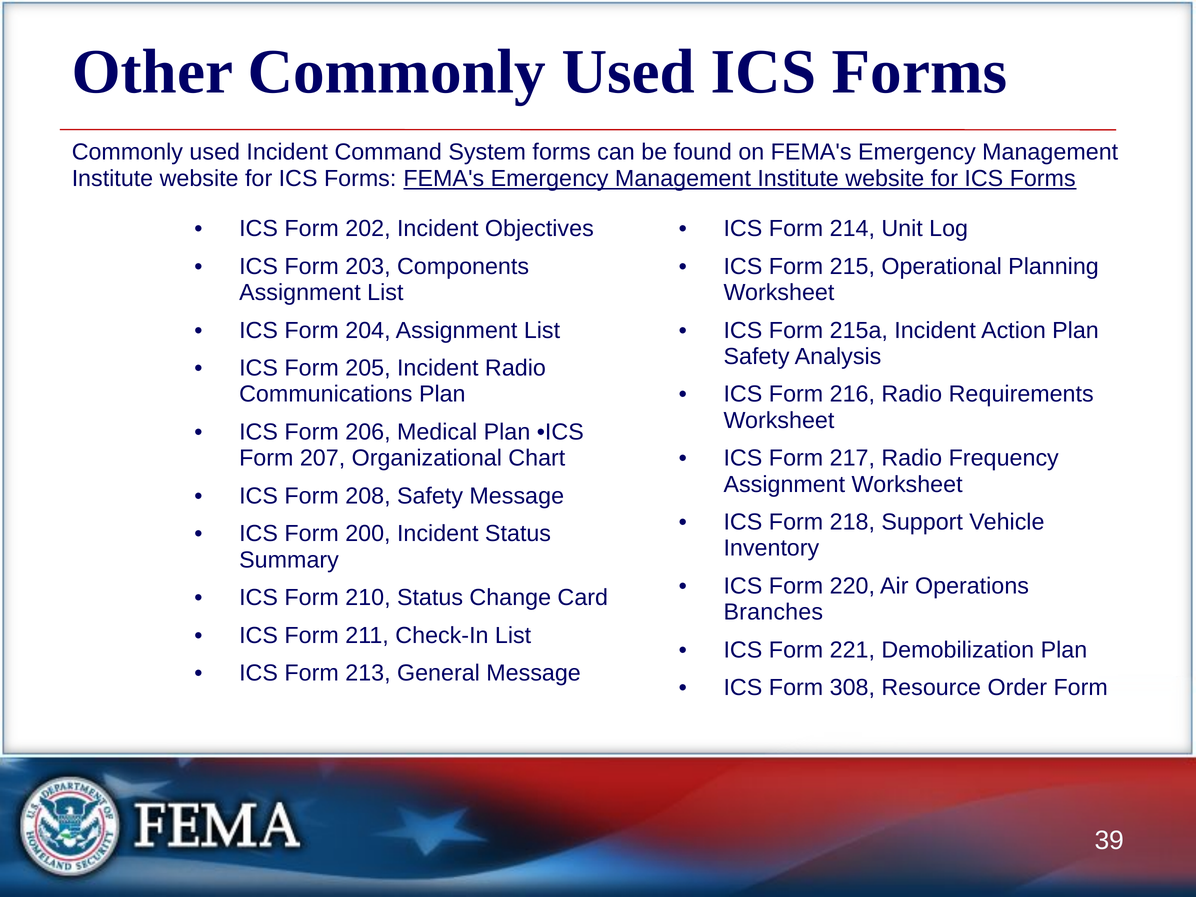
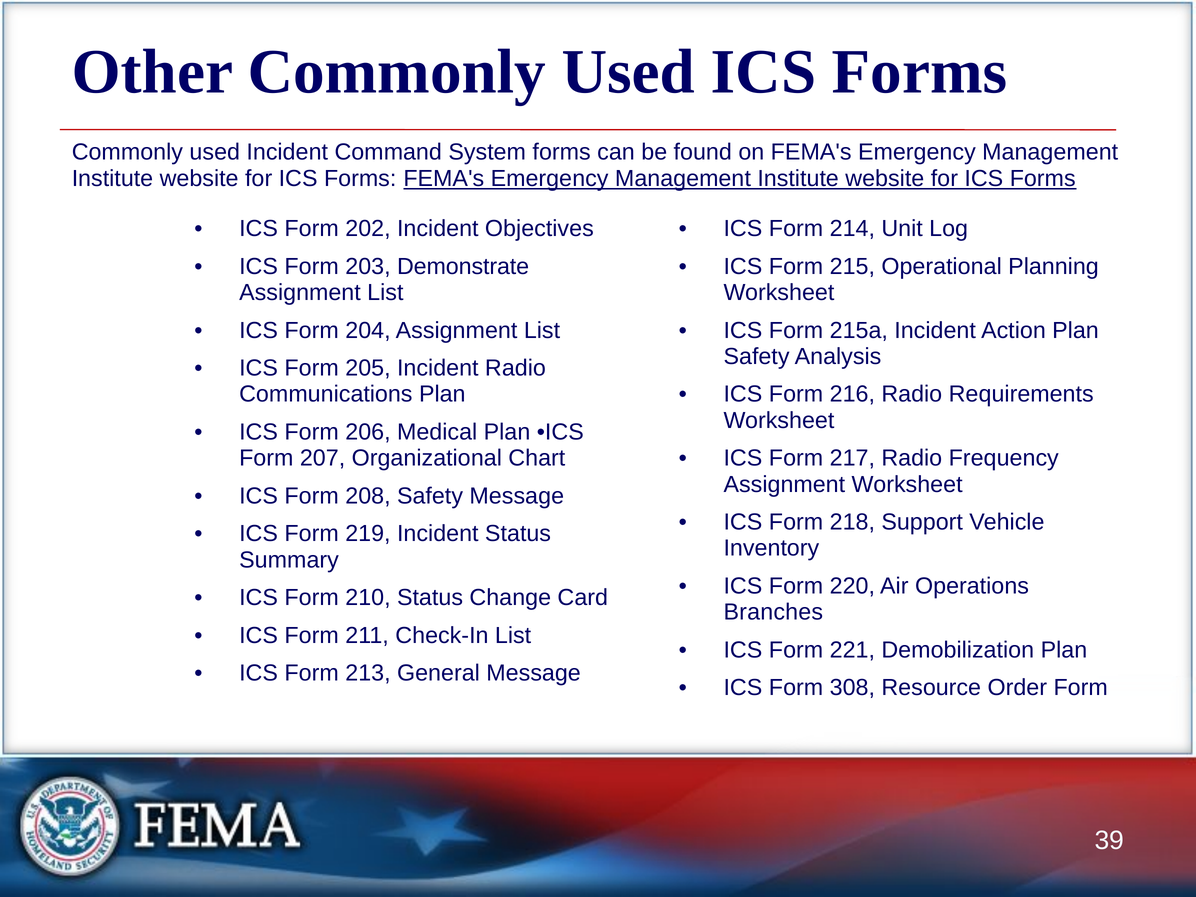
Components: Components -> Demonstrate
200: 200 -> 219
